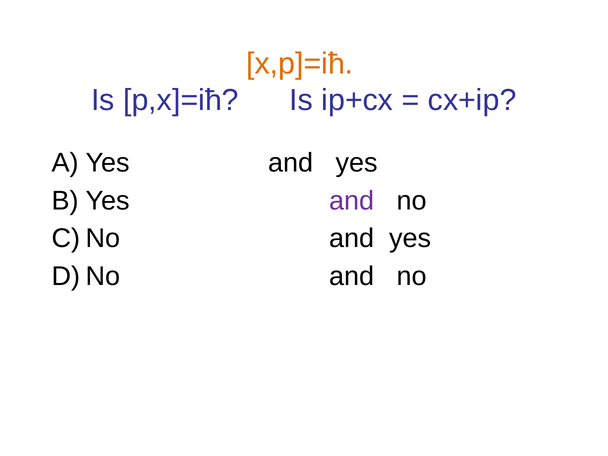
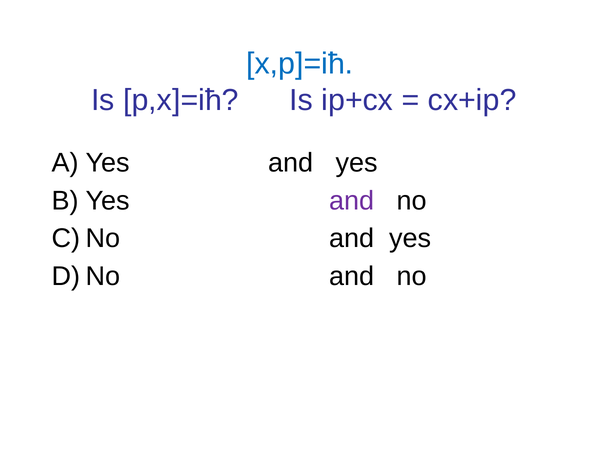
x,p]=iħ colour: orange -> blue
